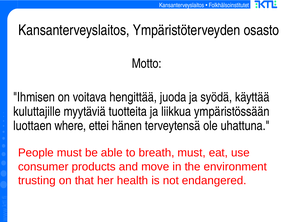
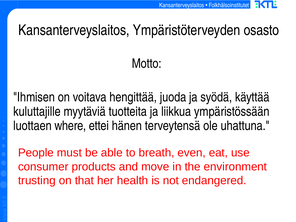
breath must: must -> even
